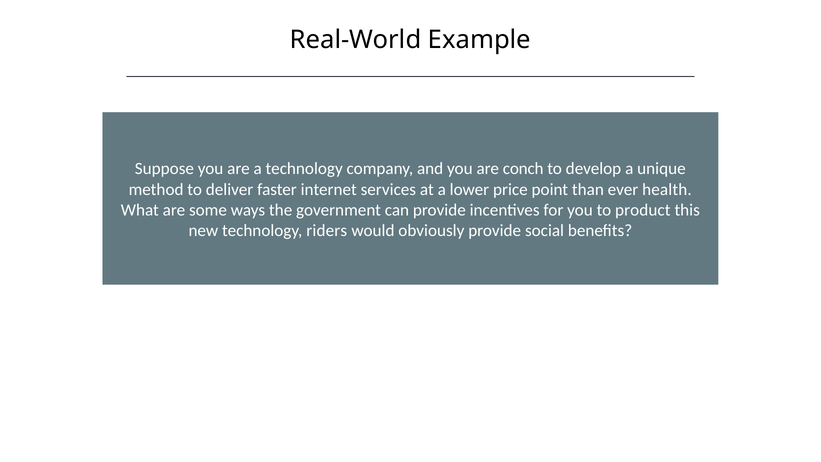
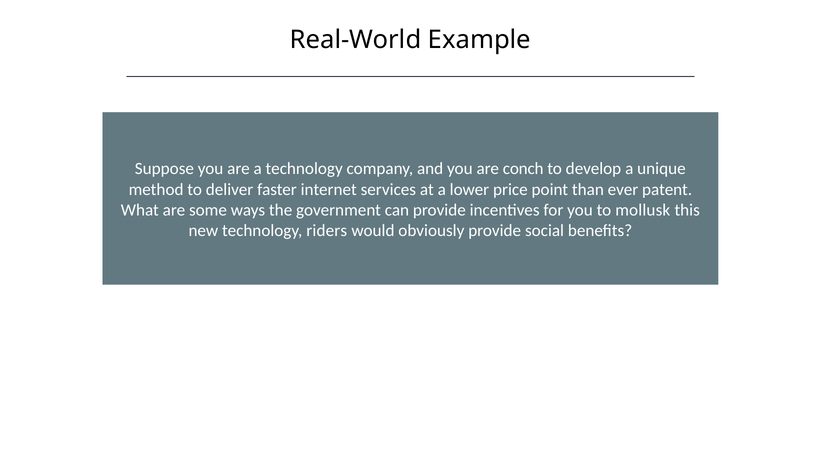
health: health -> patent
product: product -> mollusk
